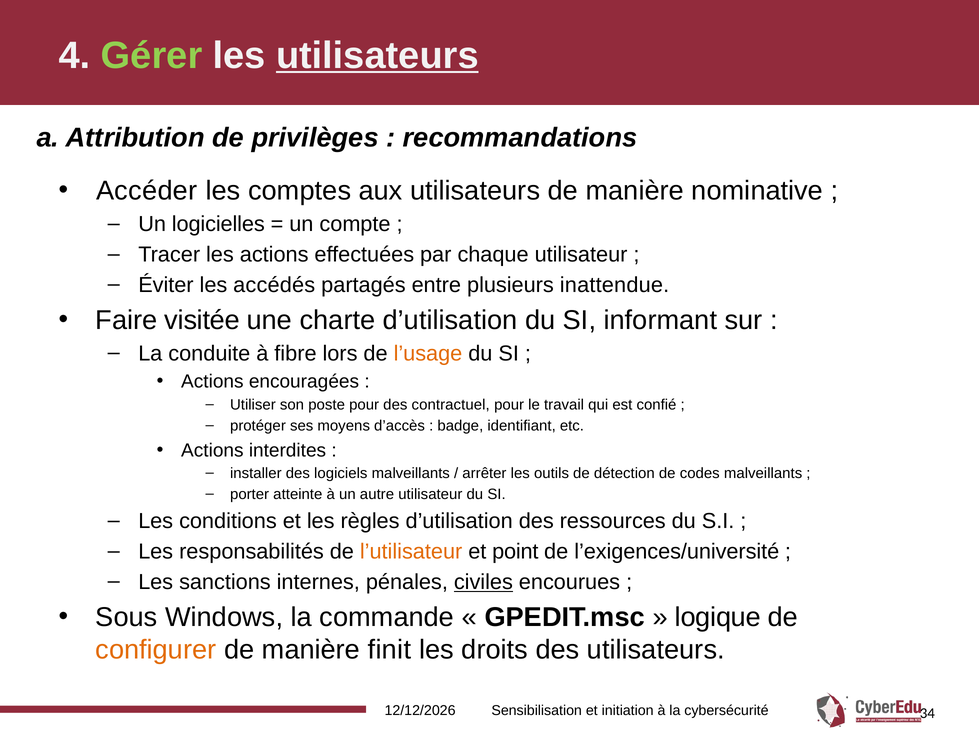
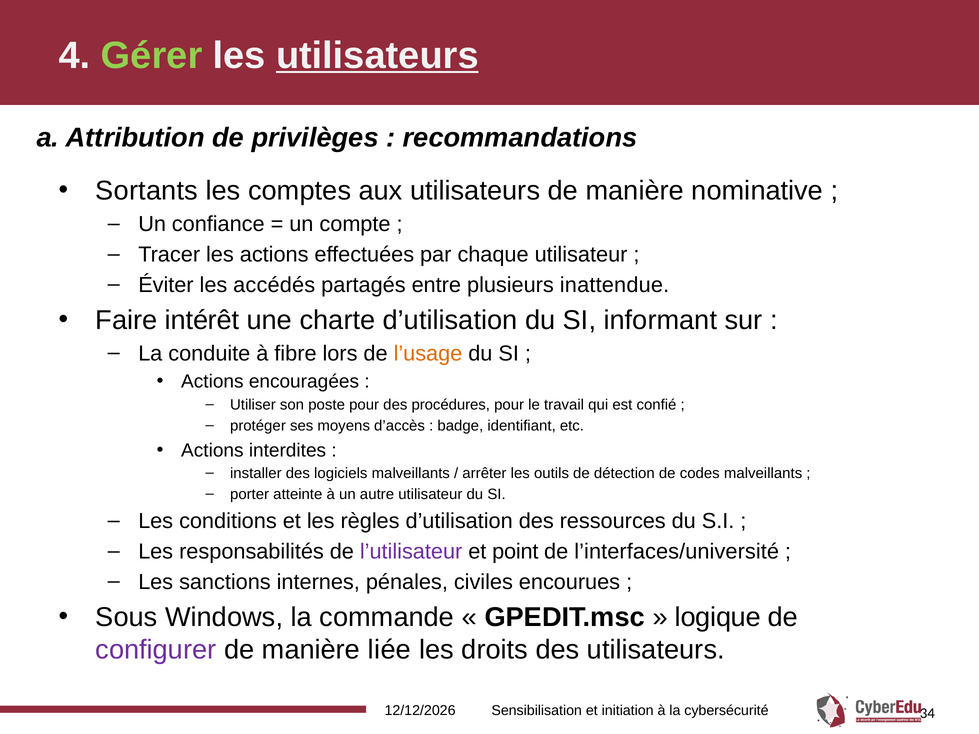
Accéder: Accéder -> Sortants
logicielles: logicielles -> confiance
visitée: visitée -> intérêt
contractuel: contractuel -> procédures
l’utilisateur colour: orange -> purple
l’exigences/université: l’exigences/université -> l’interfaces/université
civiles underline: present -> none
configurer colour: orange -> purple
finit: finit -> liée
